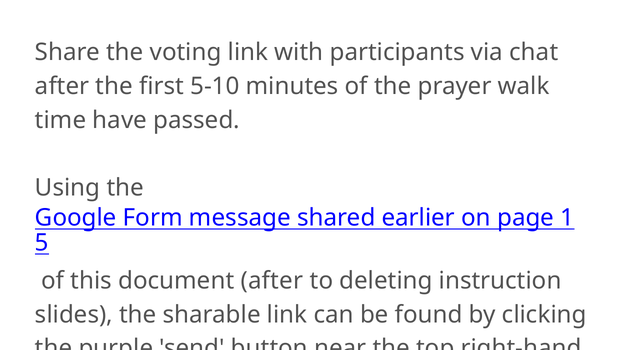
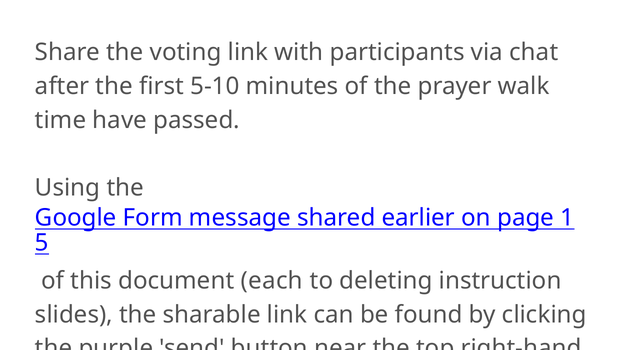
document after: after -> each
